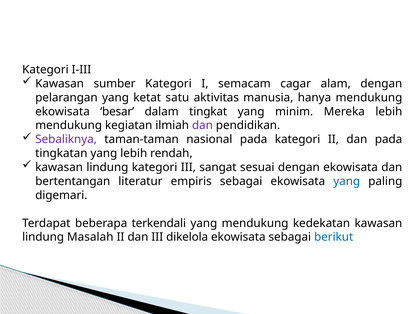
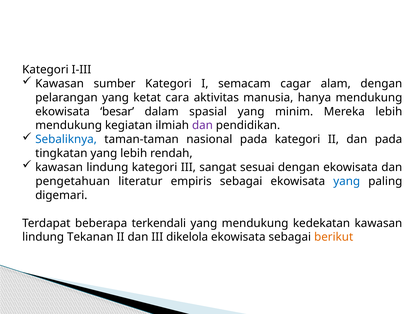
satu: satu -> cara
tingkat: tingkat -> spasial
Sebaliknya colour: purple -> blue
bertentangan: bertentangan -> pengetahuan
Masalah: Masalah -> Tekanan
berikut colour: blue -> orange
